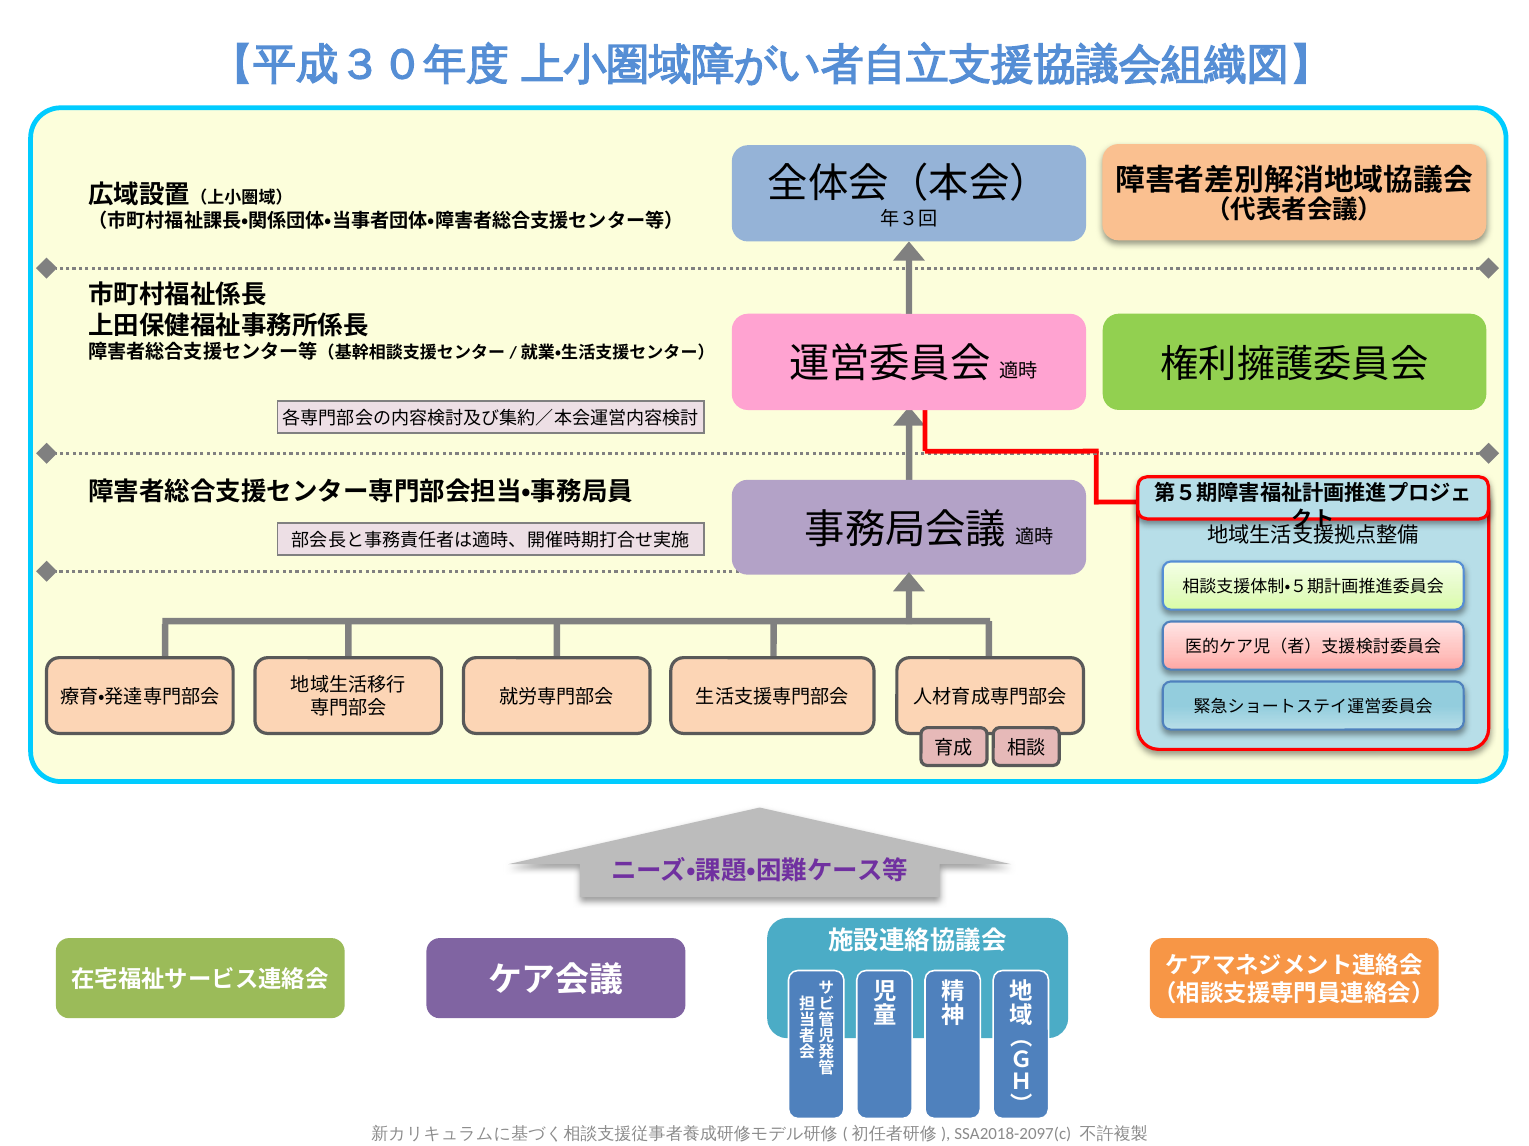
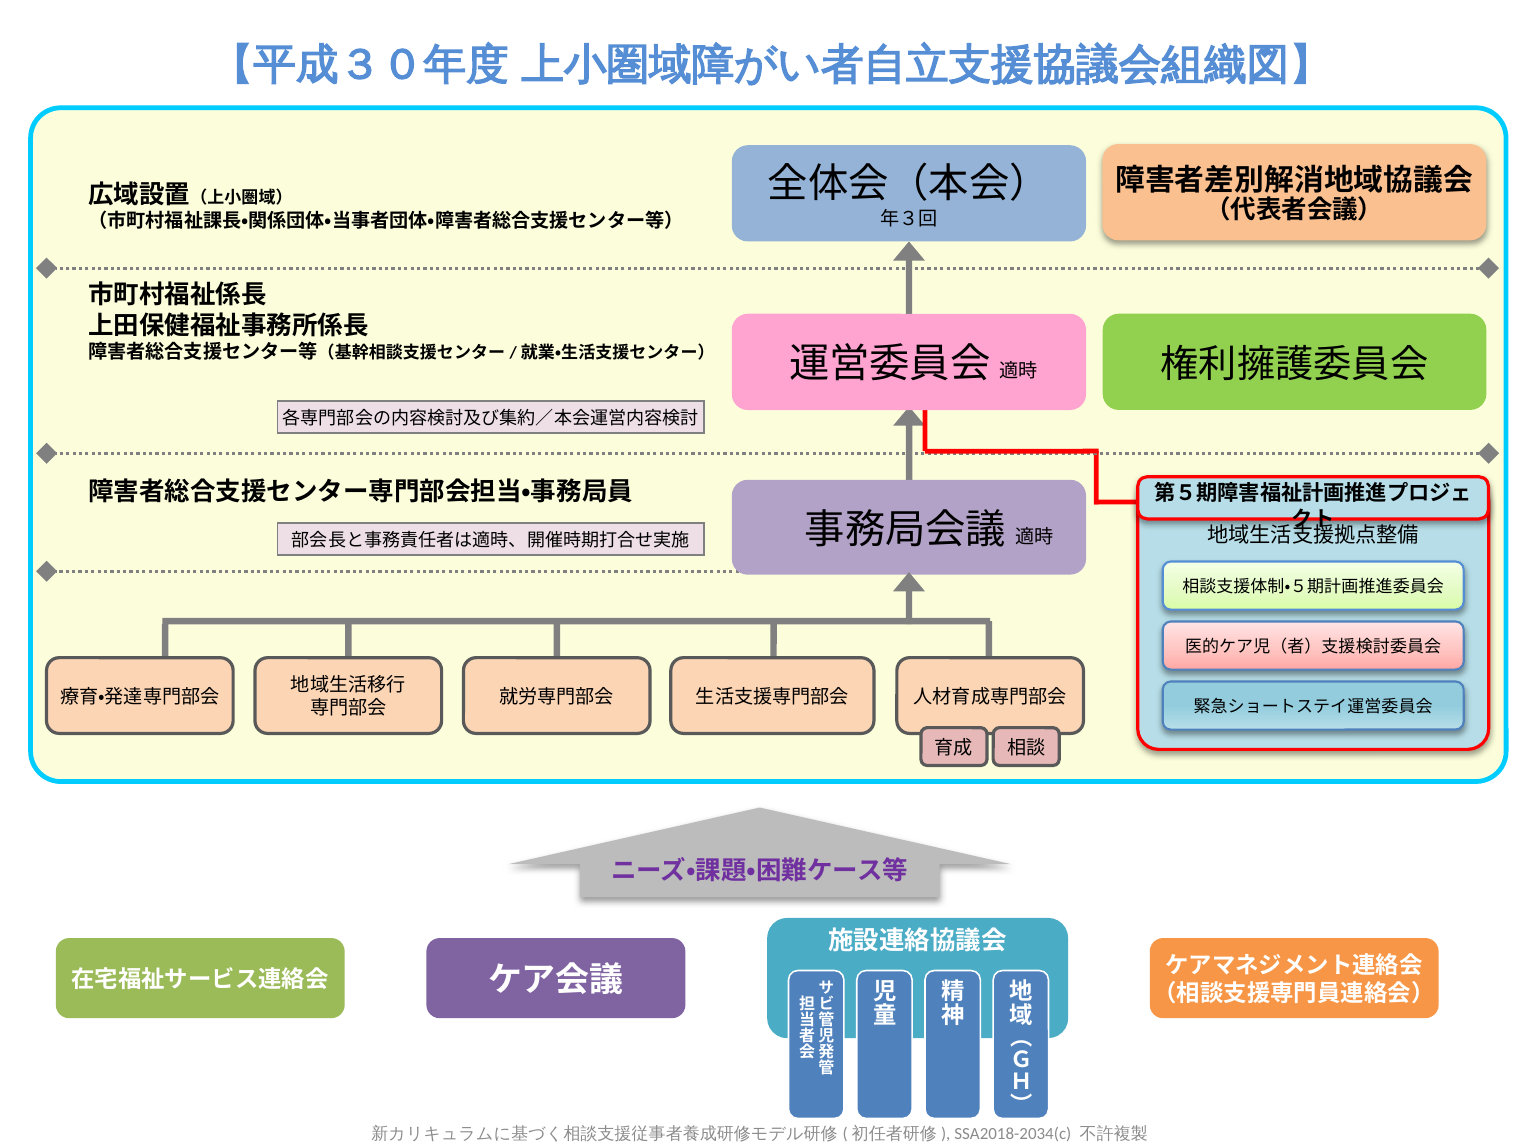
SSA2018-2097(c: SSA2018-2097(c -> SSA2018-2034(c
